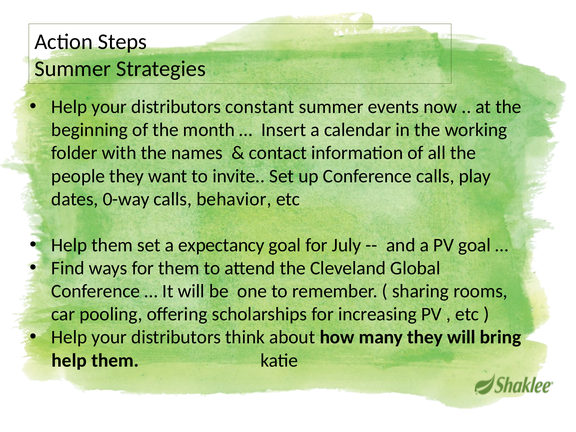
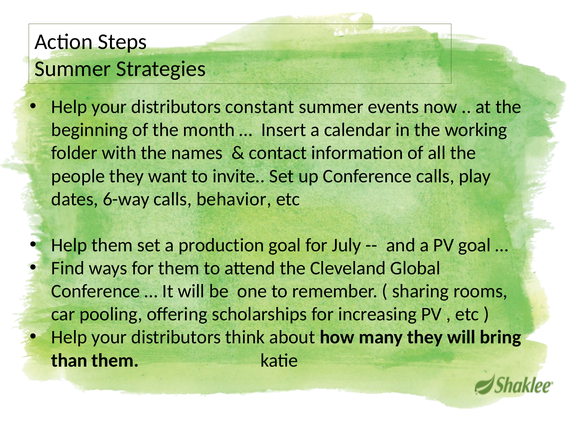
0-way: 0-way -> 6-way
expectancy: expectancy -> production
help at (69, 360): help -> than
